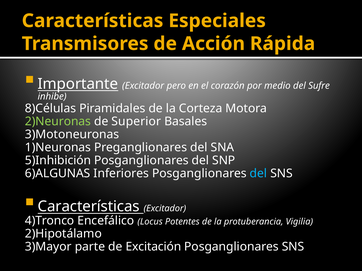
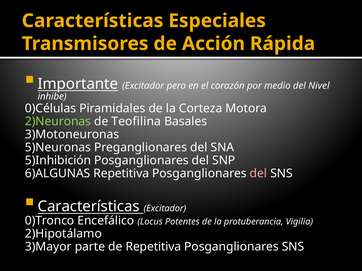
Sufre: Sufre -> Nivel
8)Células: 8)Células -> 0)Células
Superior: Superior -> Teofilina
1)Neuronas: 1)Neuronas -> 5)Neuronas
6)ALGUNAS Inferiores: Inferiores -> Repetitiva
del at (258, 174) colour: light blue -> pink
4)Tronco: 4)Tronco -> 0)Tronco
de Excitación: Excitación -> Repetitiva
